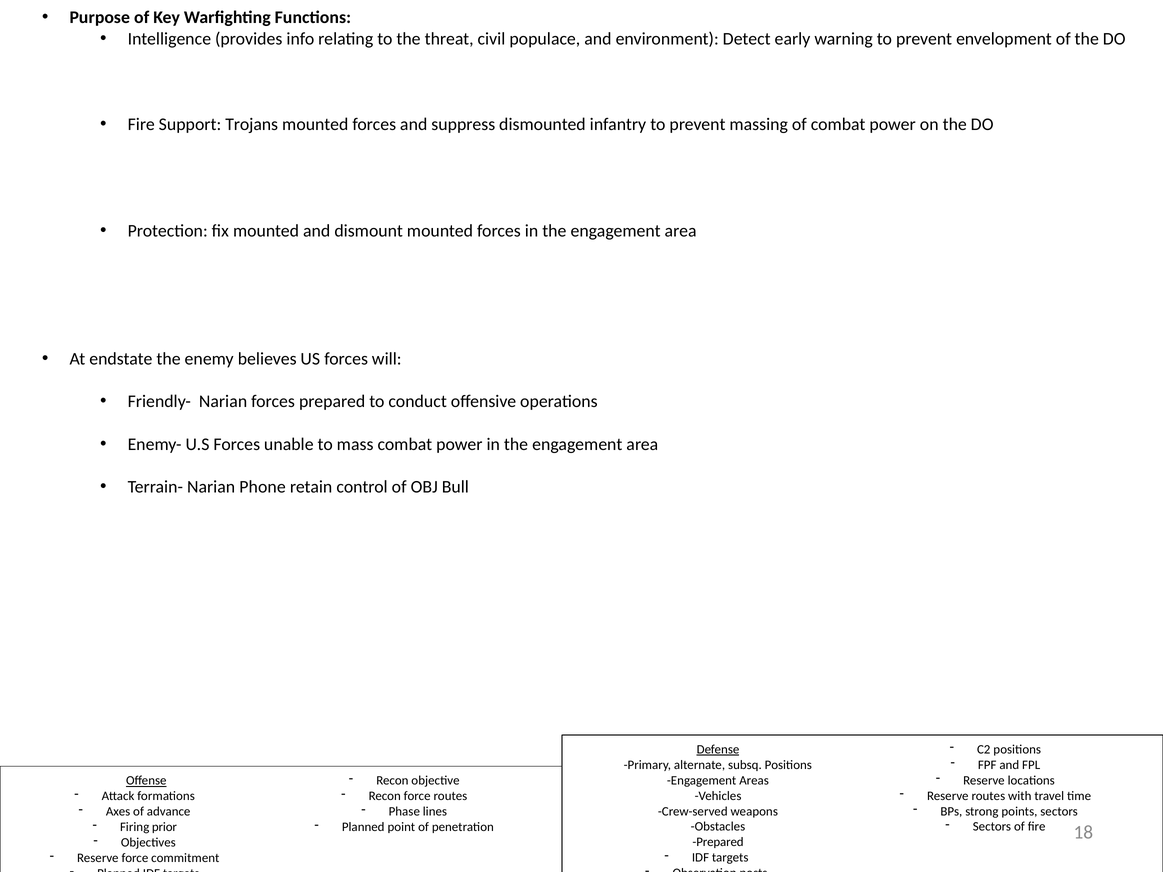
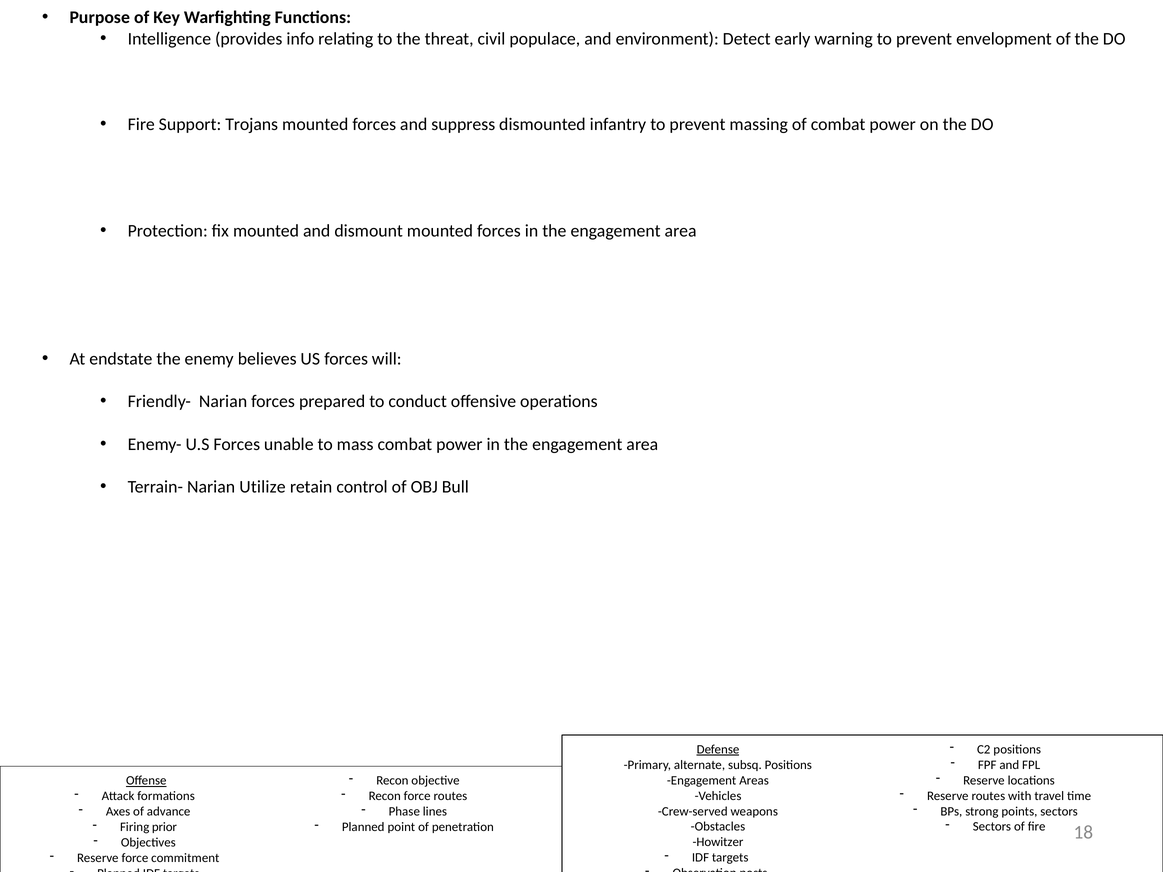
Phone: Phone -> Utilize
Prepared at (718, 842): Prepared -> Howitzer
